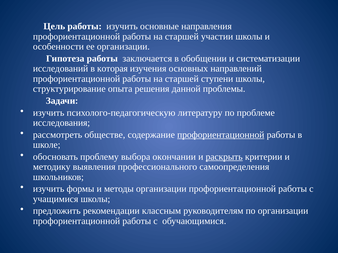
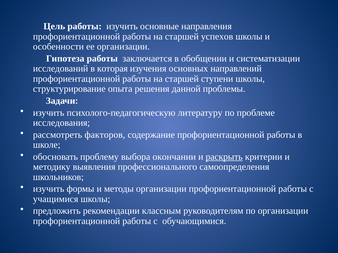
участии: участии -> успехов
обществе: обществе -> факторов
профориентационной at (221, 135) underline: present -> none
